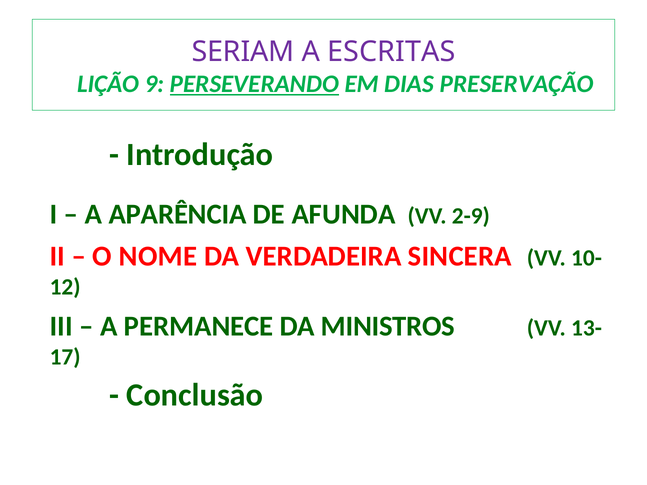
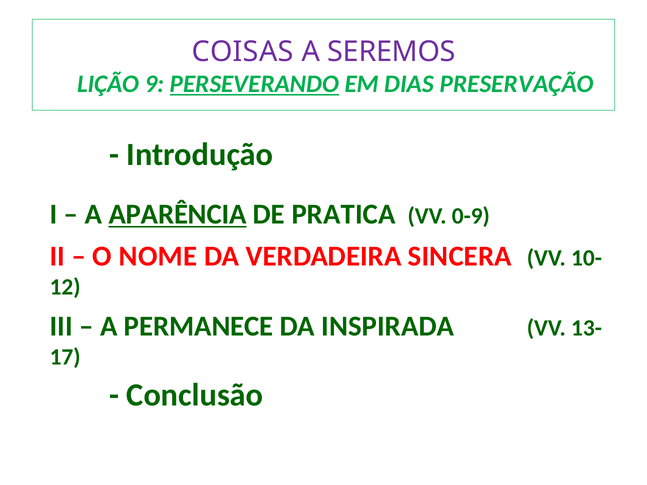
SERIAM: SERIAM -> COISAS
ESCRITAS: ESCRITAS -> SEREMOS
APARÊNCIA underline: none -> present
AFUNDA: AFUNDA -> PRATICA
2-9: 2-9 -> 0-9
MINISTROS: MINISTROS -> INSPIRADA
